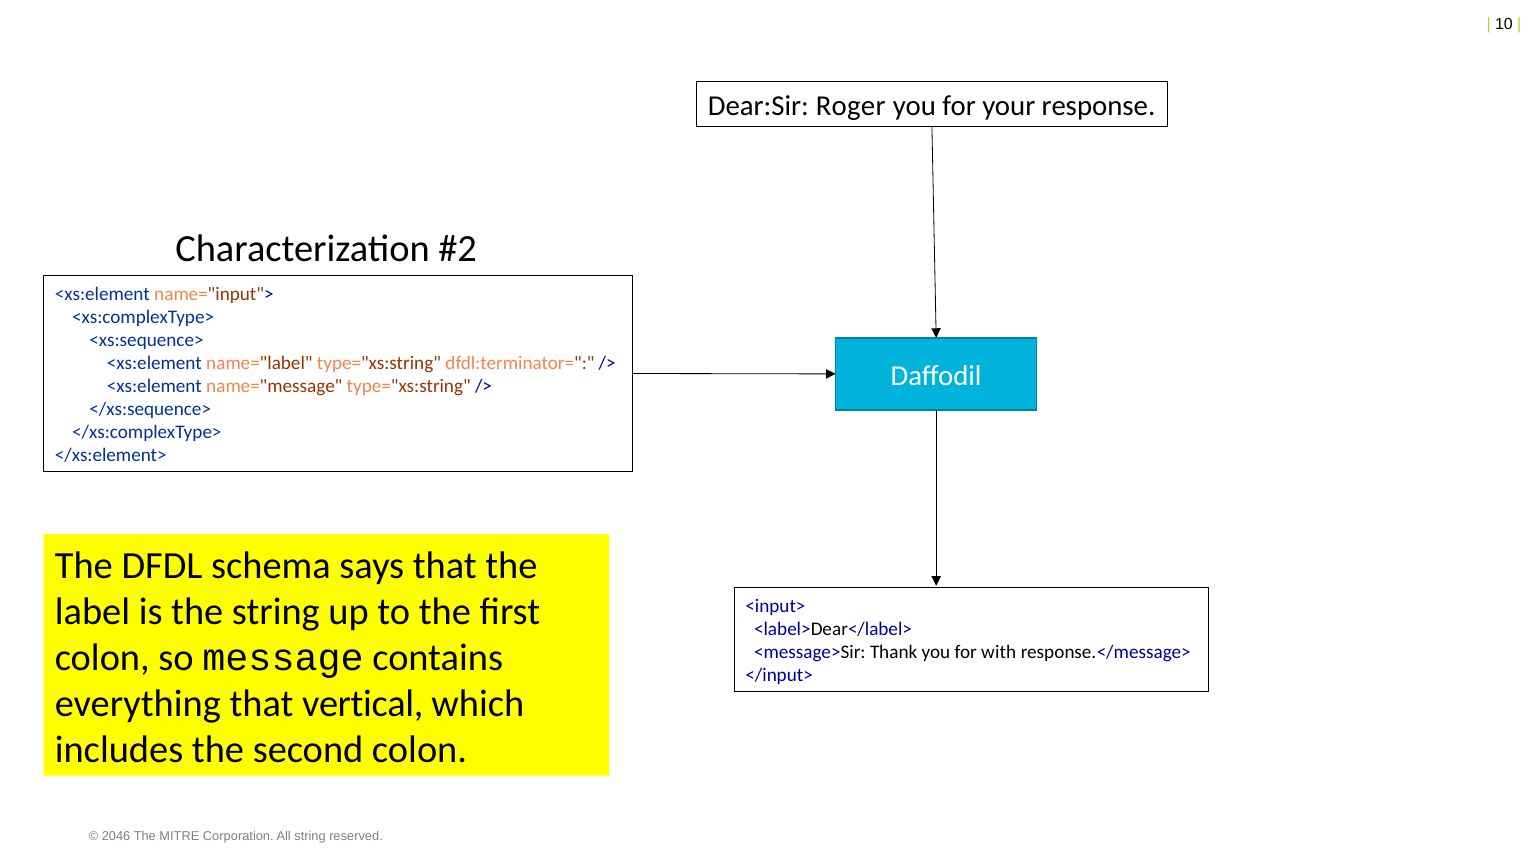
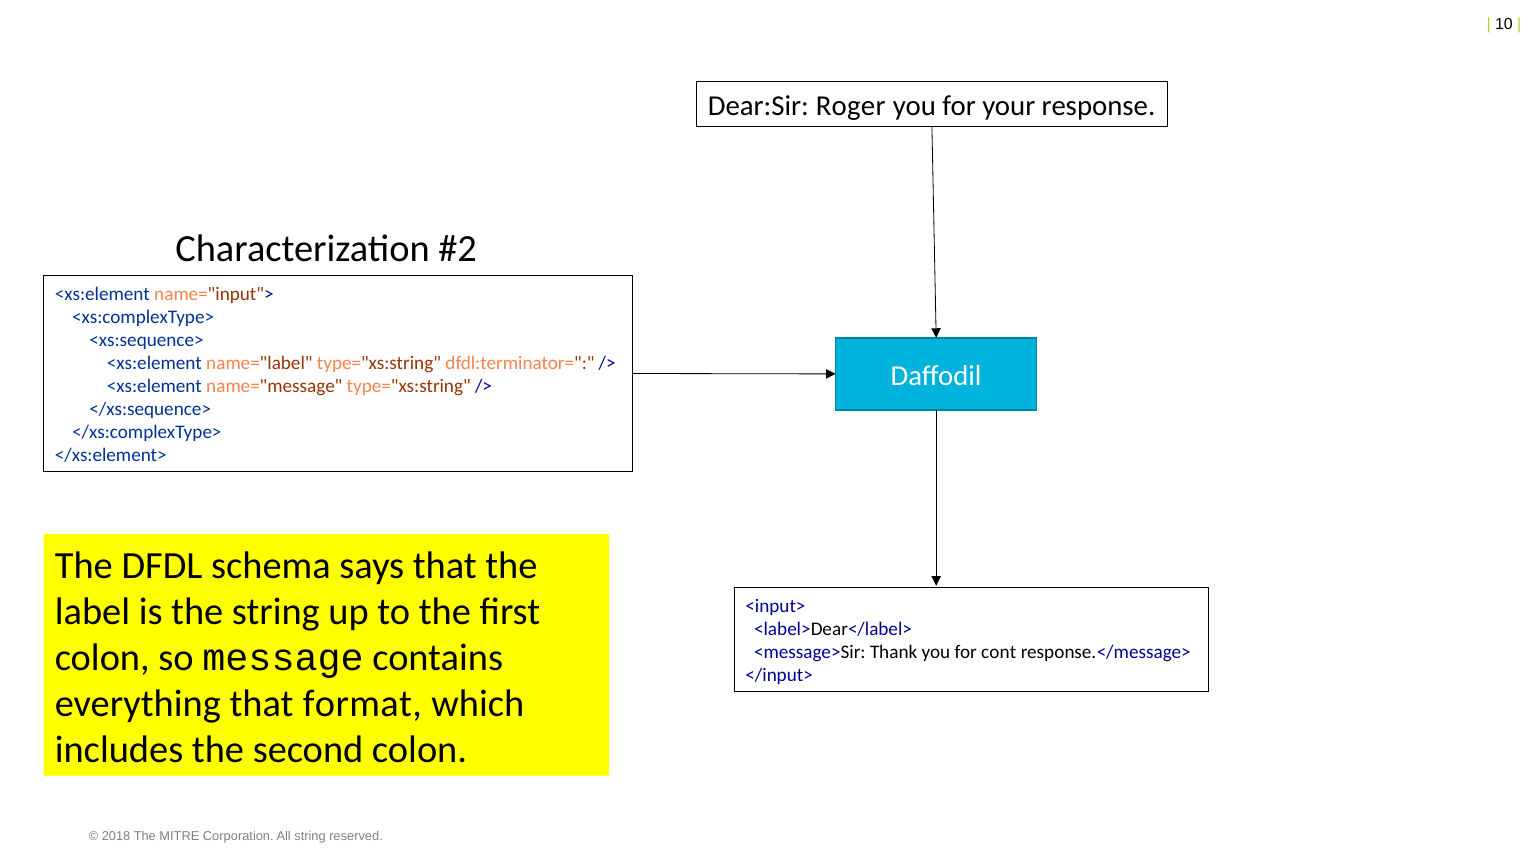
with: with -> cont
vertical: vertical -> format
2046: 2046 -> 2018
